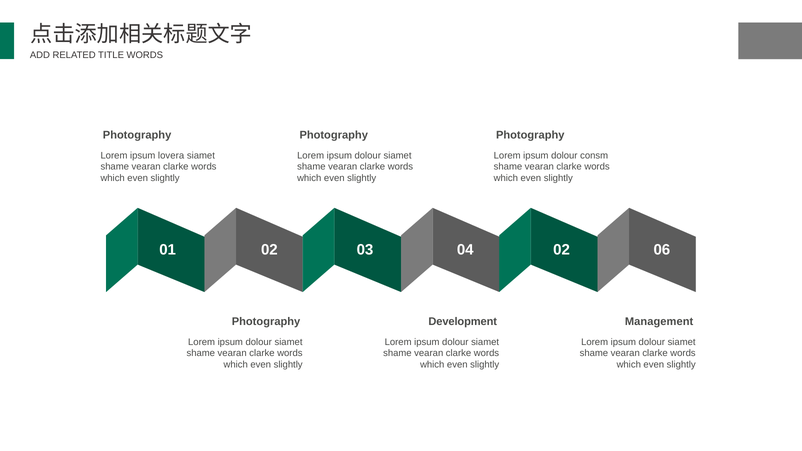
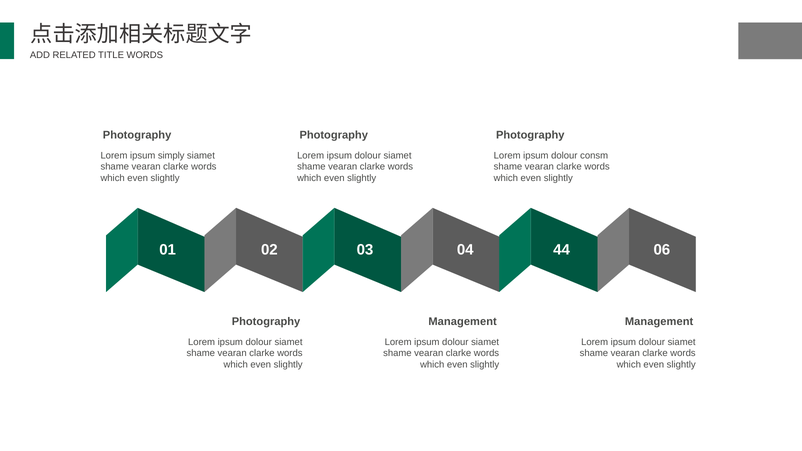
lovera: lovera -> simply
04 02: 02 -> 44
Development at (463, 322): Development -> Management
